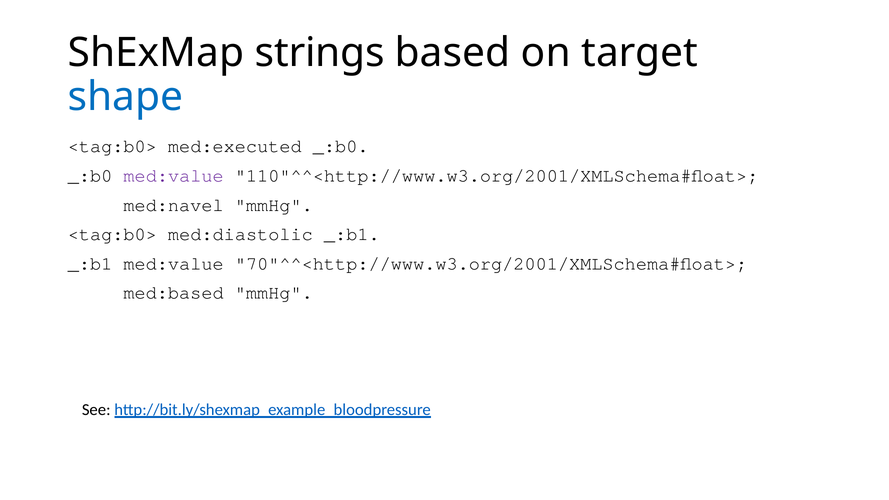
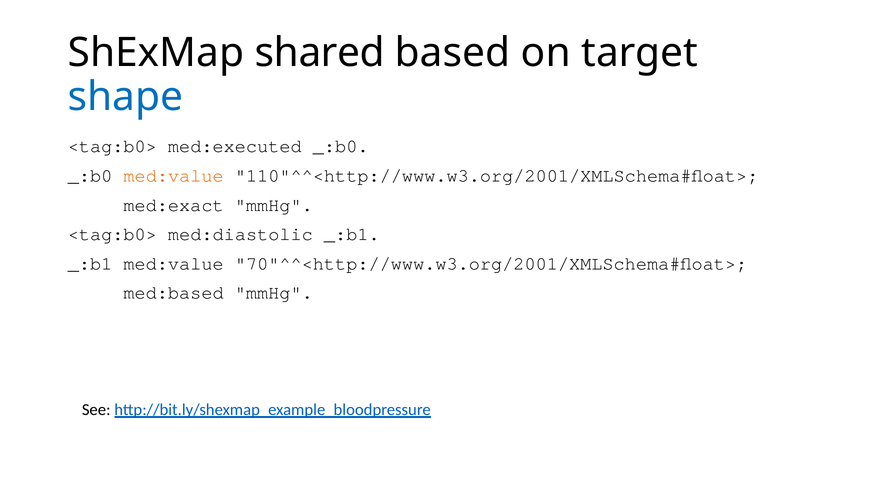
strings: strings -> shared
med:value at (174, 176) colour: purple -> orange
med:navel: med:navel -> med:exact
